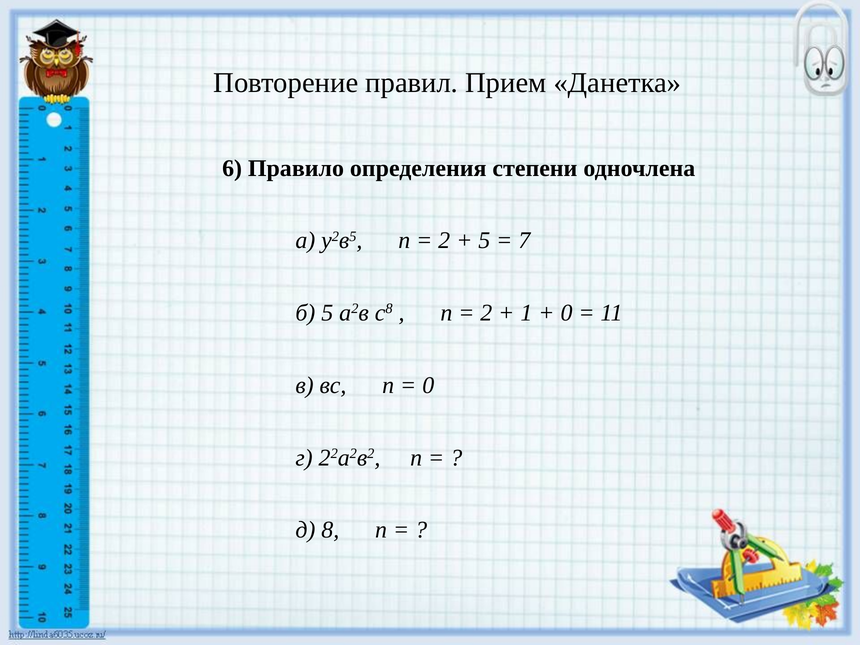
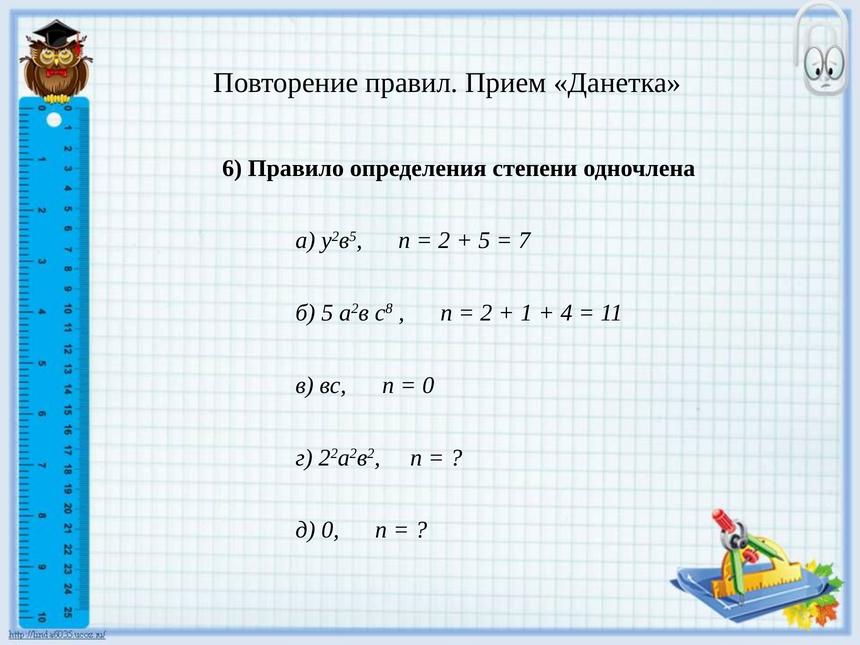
0 at (566, 313): 0 -> 4
д 8: 8 -> 0
